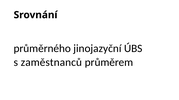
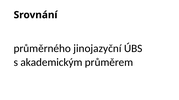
zaměstnanců: zaměstnanců -> akademickým
